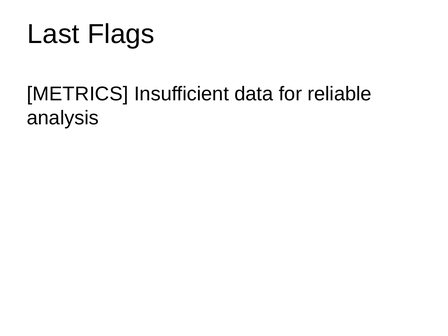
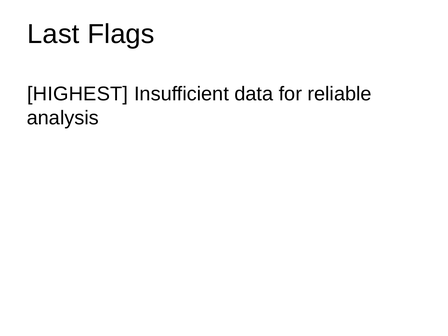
METRICS: METRICS -> HIGHEST
